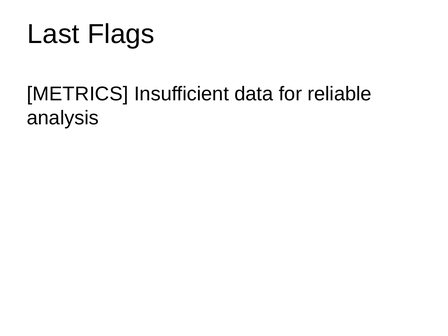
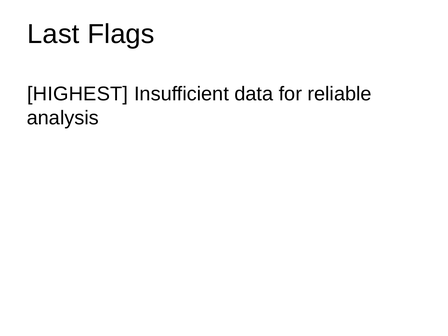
METRICS: METRICS -> HIGHEST
